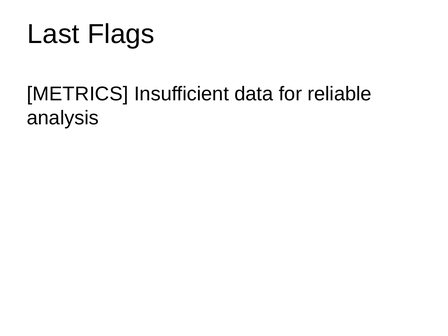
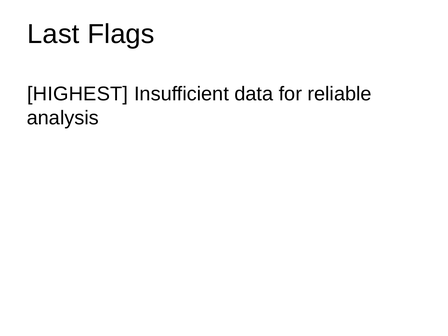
METRICS: METRICS -> HIGHEST
